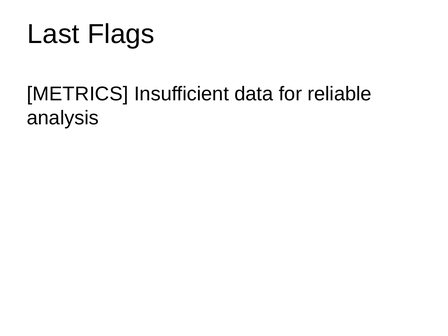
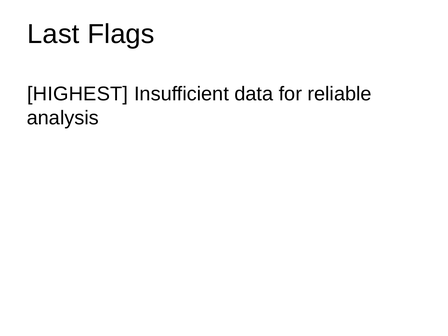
METRICS: METRICS -> HIGHEST
